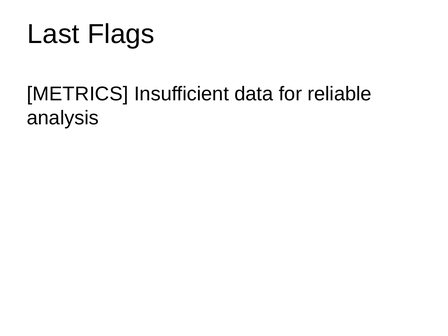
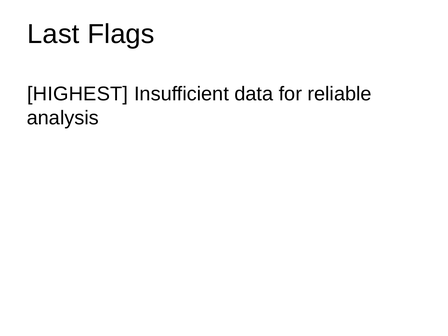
METRICS: METRICS -> HIGHEST
